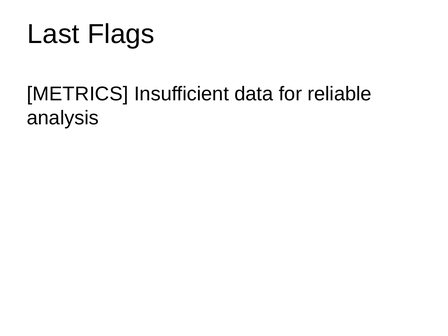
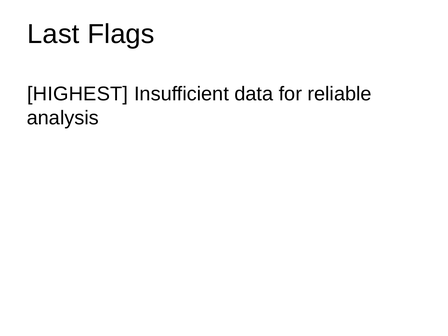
METRICS: METRICS -> HIGHEST
